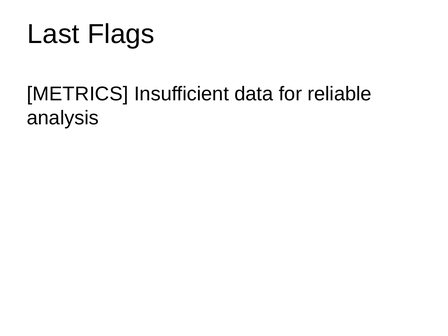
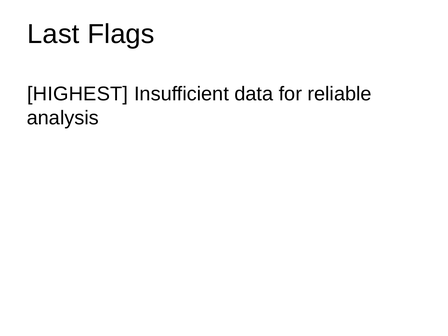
METRICS: METRICS -> HIGHEST
